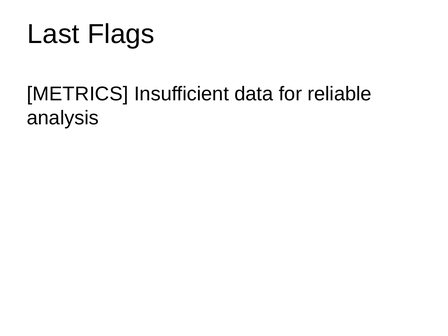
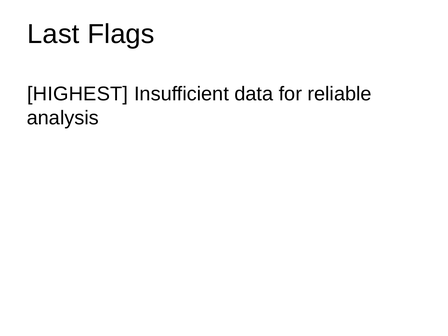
METRICS: METRICS -> HIGHEST
